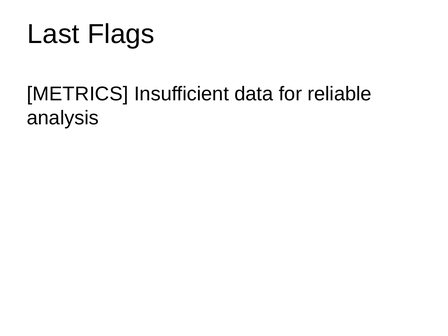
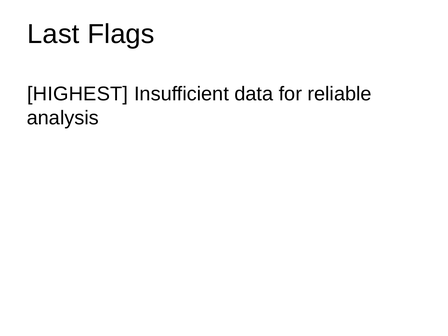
METRICS: METRICS -> HIGHEST
